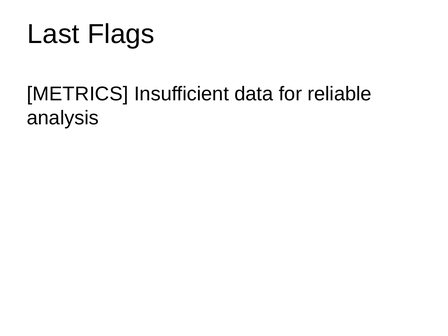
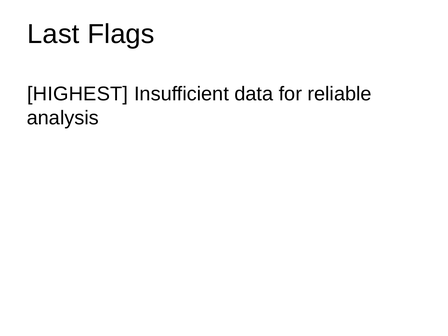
METRICS: METRICS -> HIGHEST
